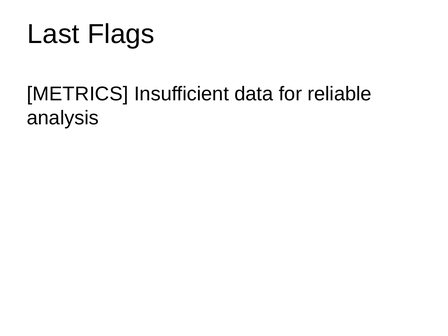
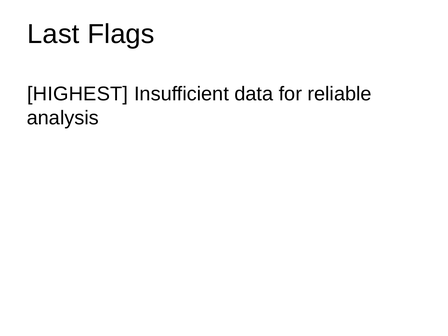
METRICS: METRICS -> HIGHEST
